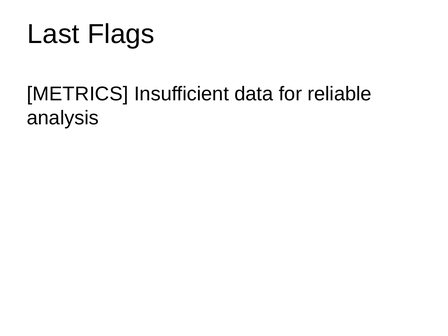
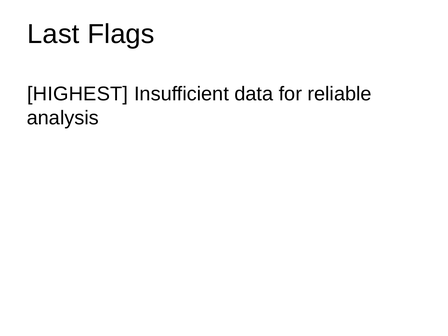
METRICS: METRICS -> HIGHEST
